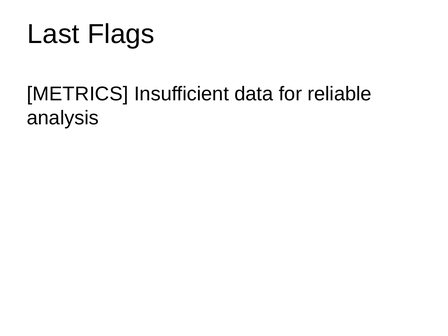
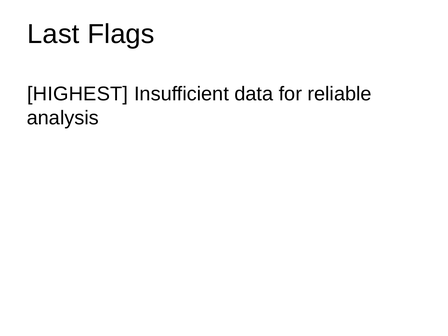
METRICS: METRICS -> HIGHEST
